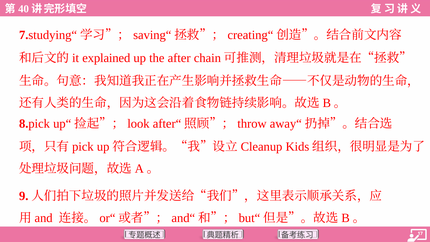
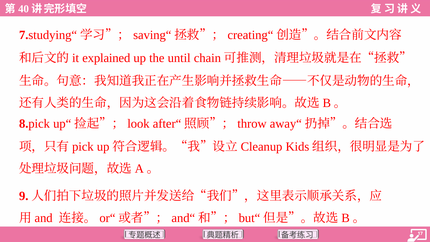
after: after -> until
